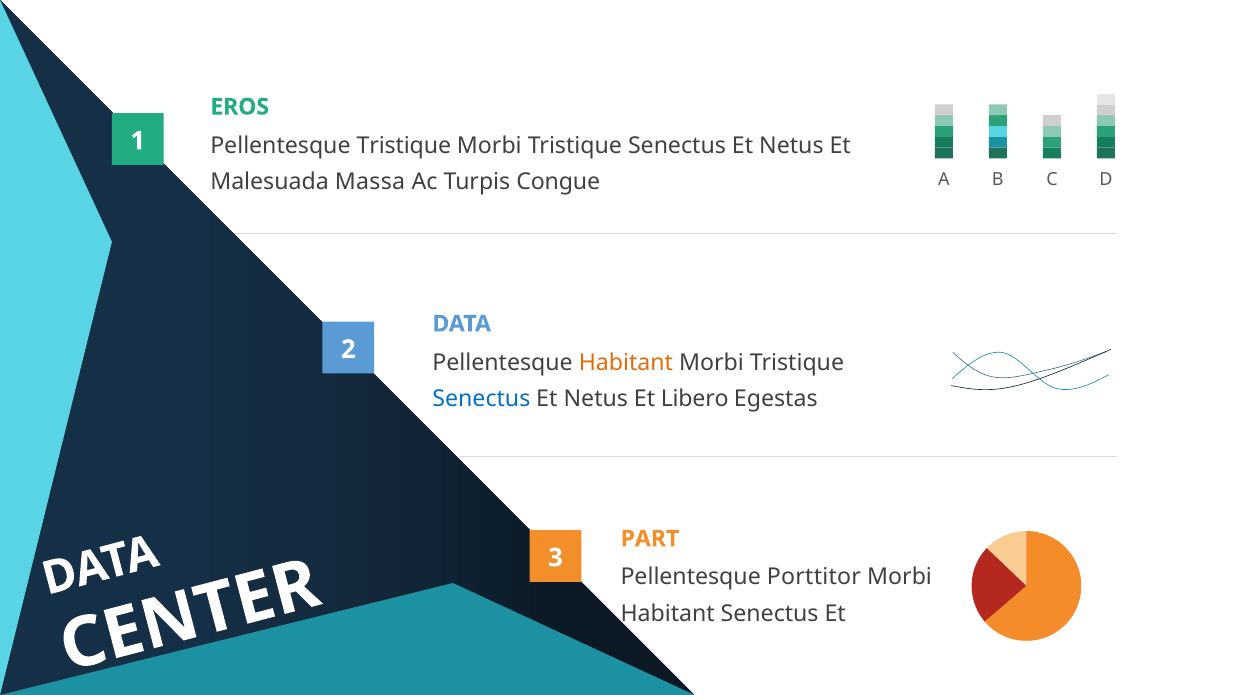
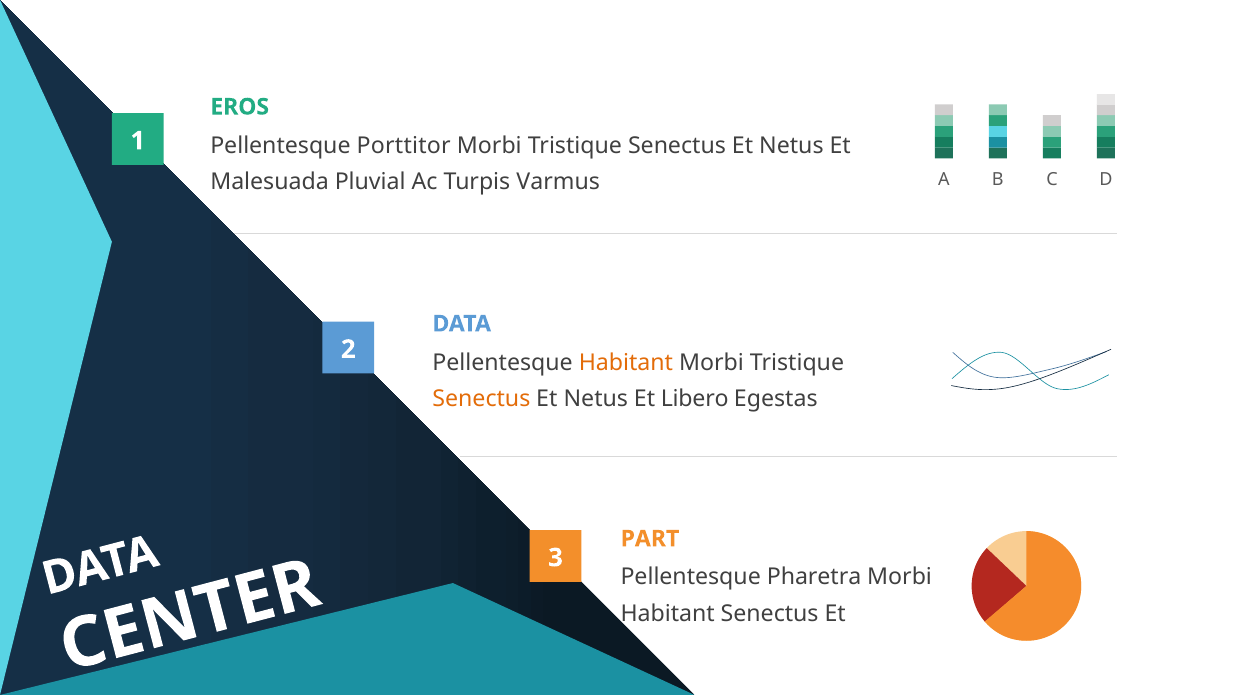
Pellentesque Tristique: Tristique -> Porttitor
Massa: Massa -> Pluvial
Congue: Congue -> Varmus
Senectus at (481, 398) colour: blue -> orange
Porttitor: Porttitor -> Pharetra
